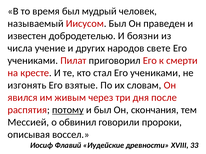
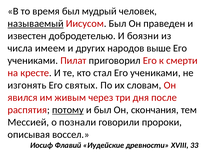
называемый underline: none -> present
учение: учение -> имеем
свете: свете -> выше
взятые: взятые -> святых
обвинил: обвинил -> познали
